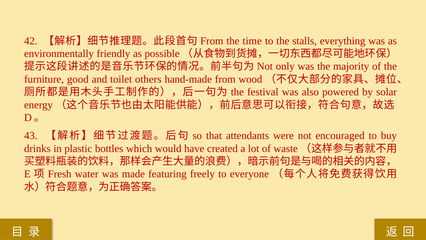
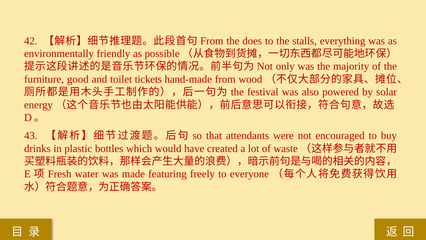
time: time -> does
others: others -> tickets
